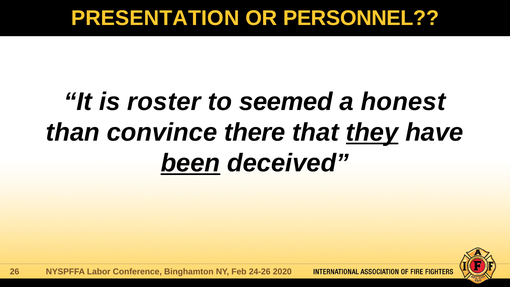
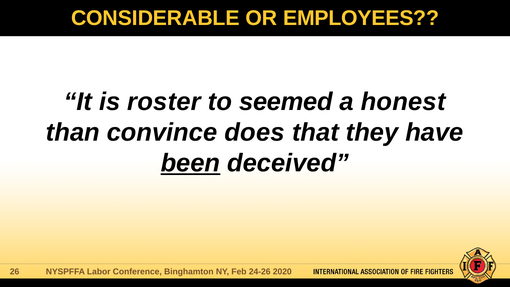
PRESENTATION: PRESENTATION -> CONSIDERABLE
PERSONNEL: PERSONNEL -> EMPLOYEES
there: there -> does
they underline: present -> none
